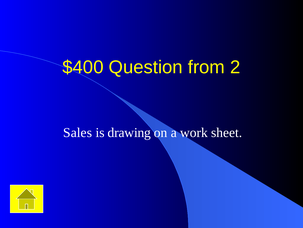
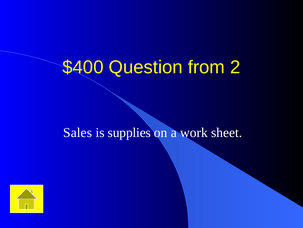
drawing: drawing -> supplies
